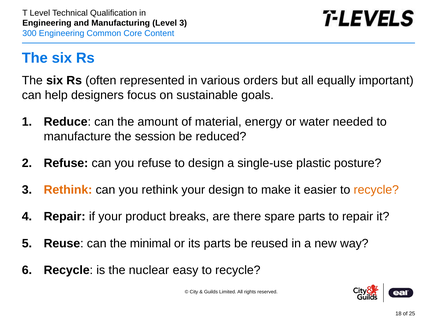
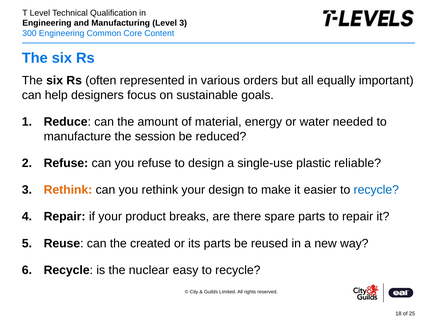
posture: posture -> reliable
recycle at (376, 190) colour: orange -> blue
minimal: minimal -> created
